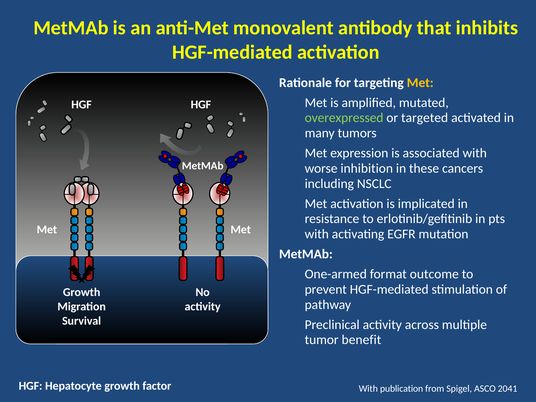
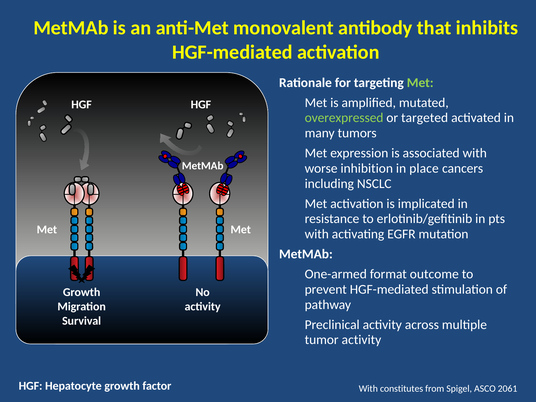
Met at (420, 83) colour: yellow -> light green
these: these -> place
tumor benefit: benefit -> activity
publication: publication -> constitutes
2041: 2041 -> 2061
